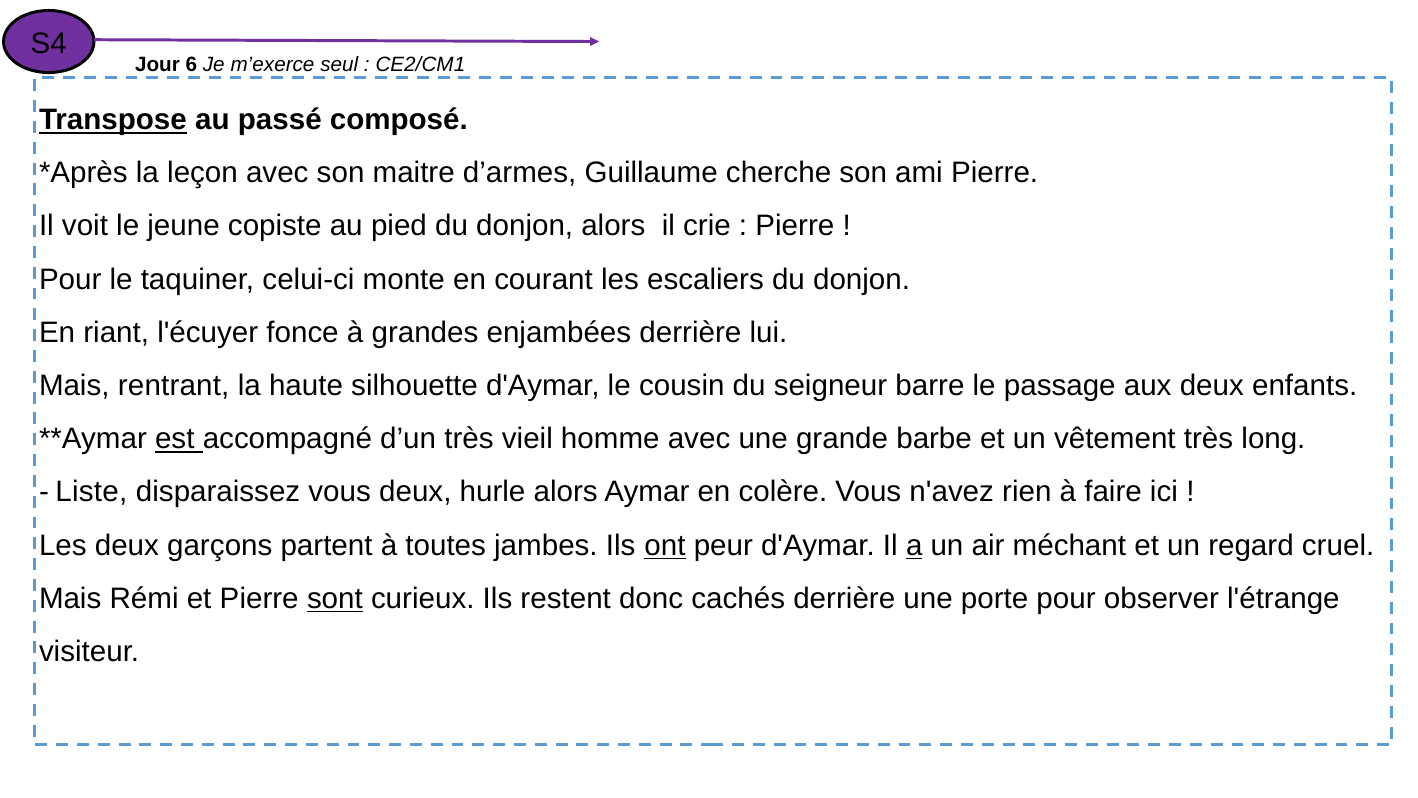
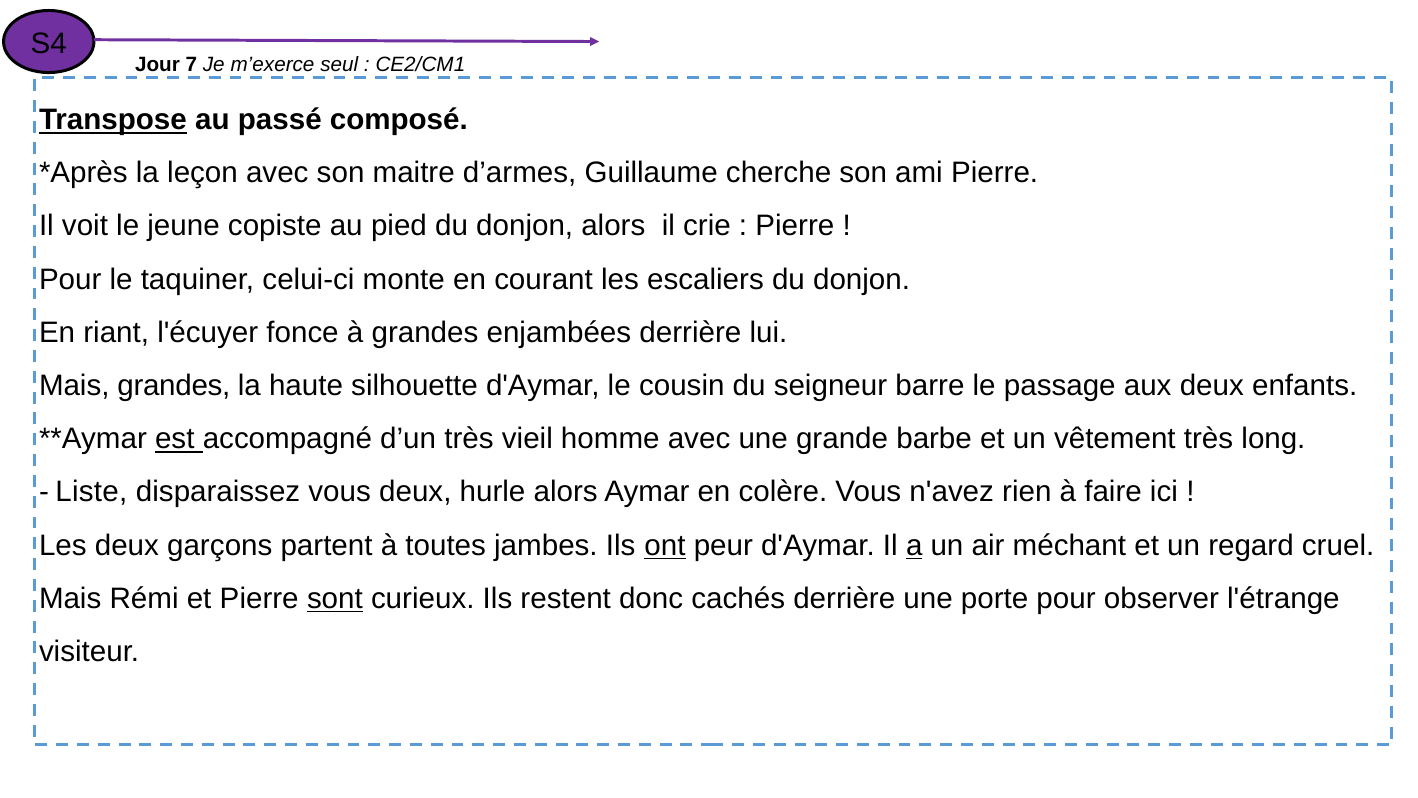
6: 6 -> 7
Mais rentrant: rentrant -> grandes
